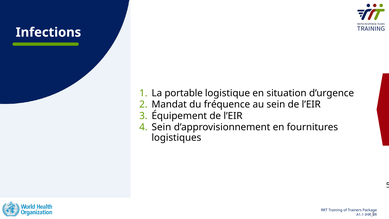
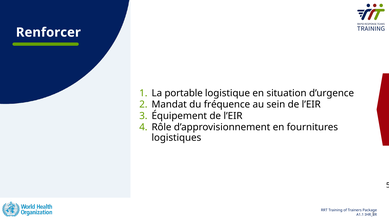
Infections: Infections -> Renforcer
Sein at (161, 127): Sein -> Rôle
